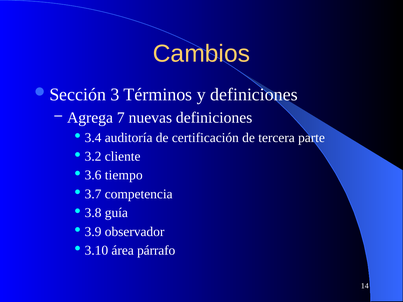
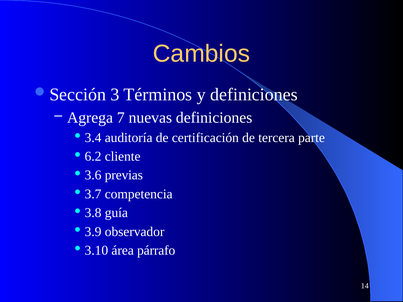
3.2: 3.2 -> 6.2
tiempo: tiempo -> previas
